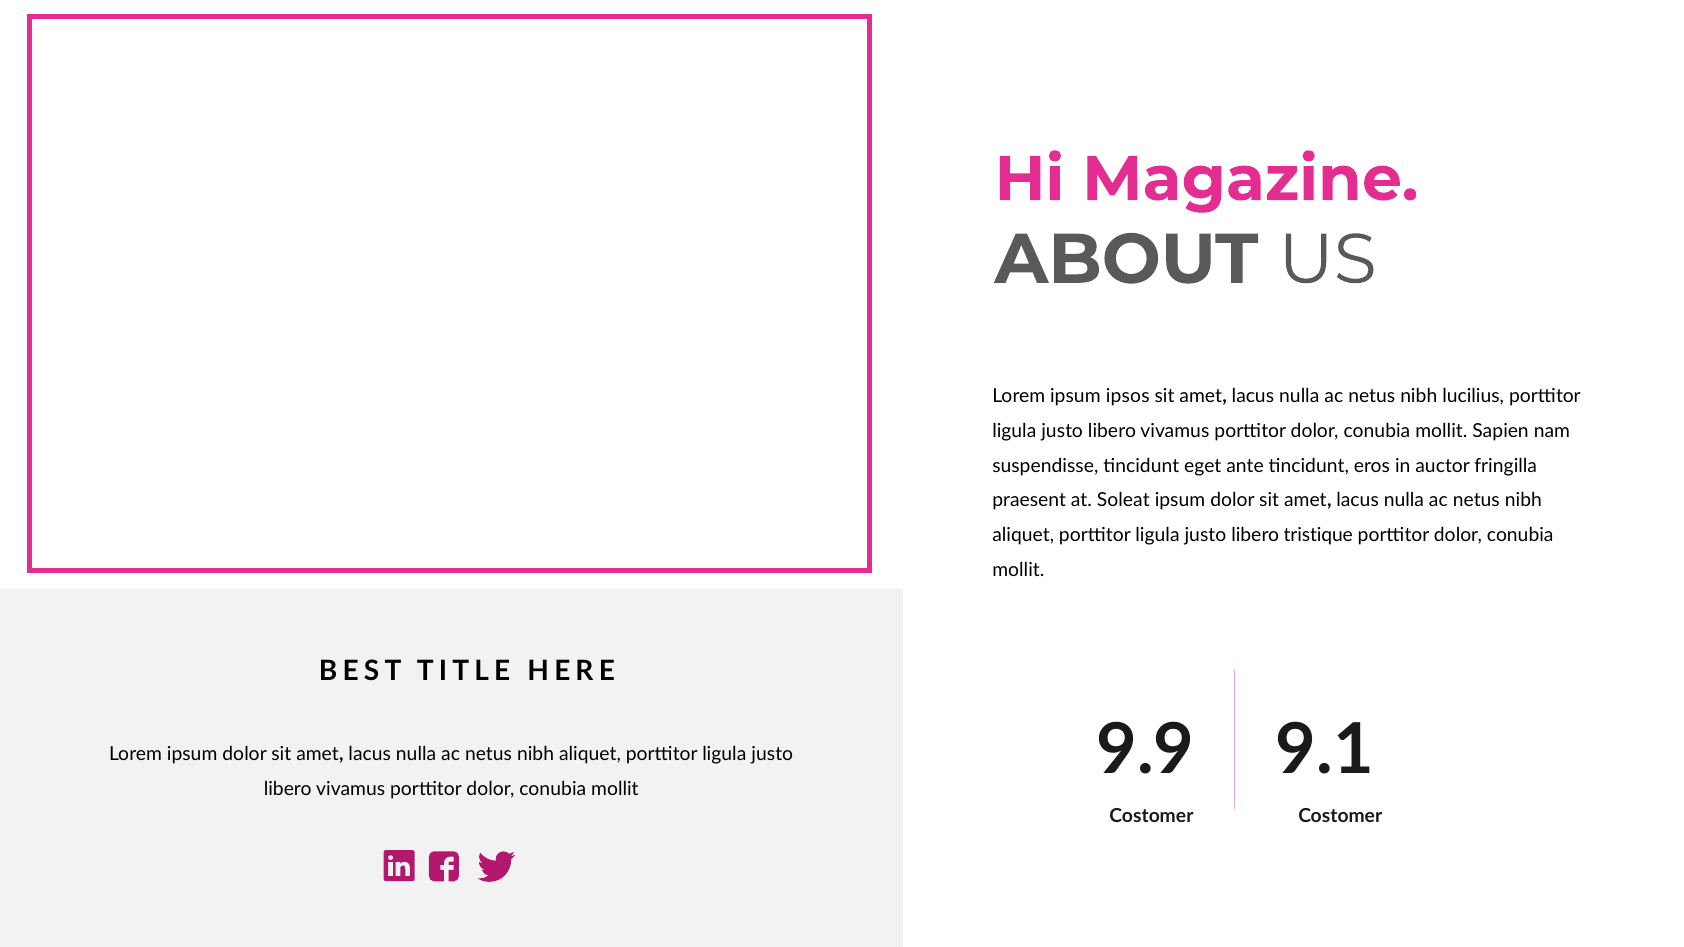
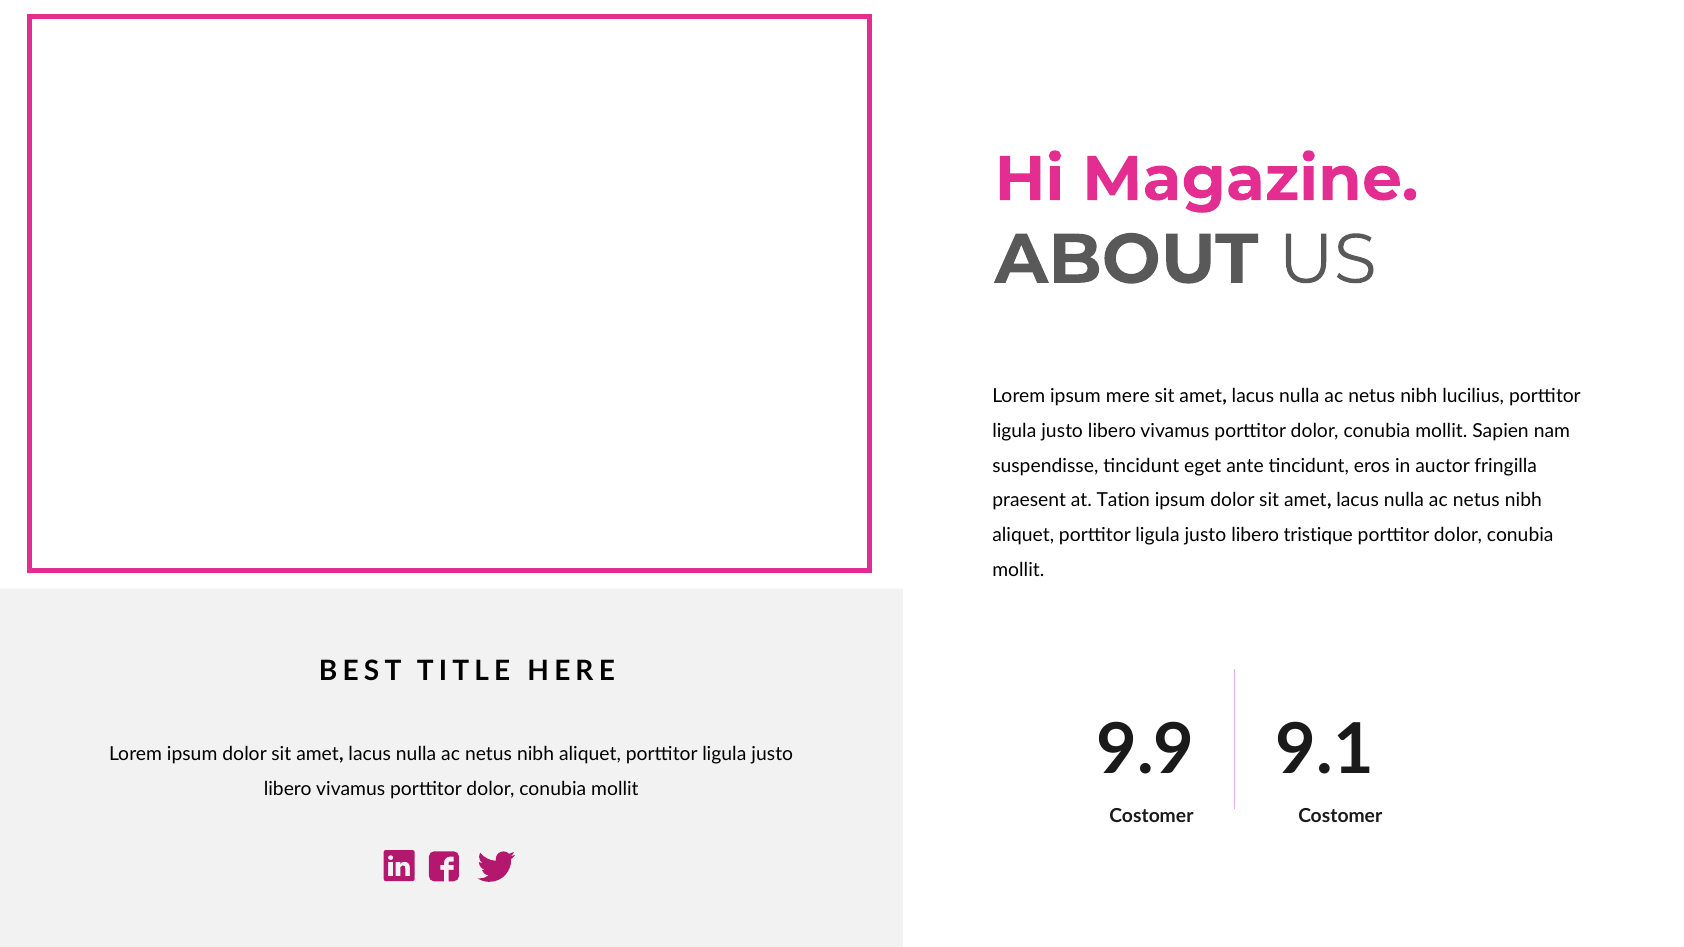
ipsos: ipsos -> mere
Soleat: Soleat -> Tation
